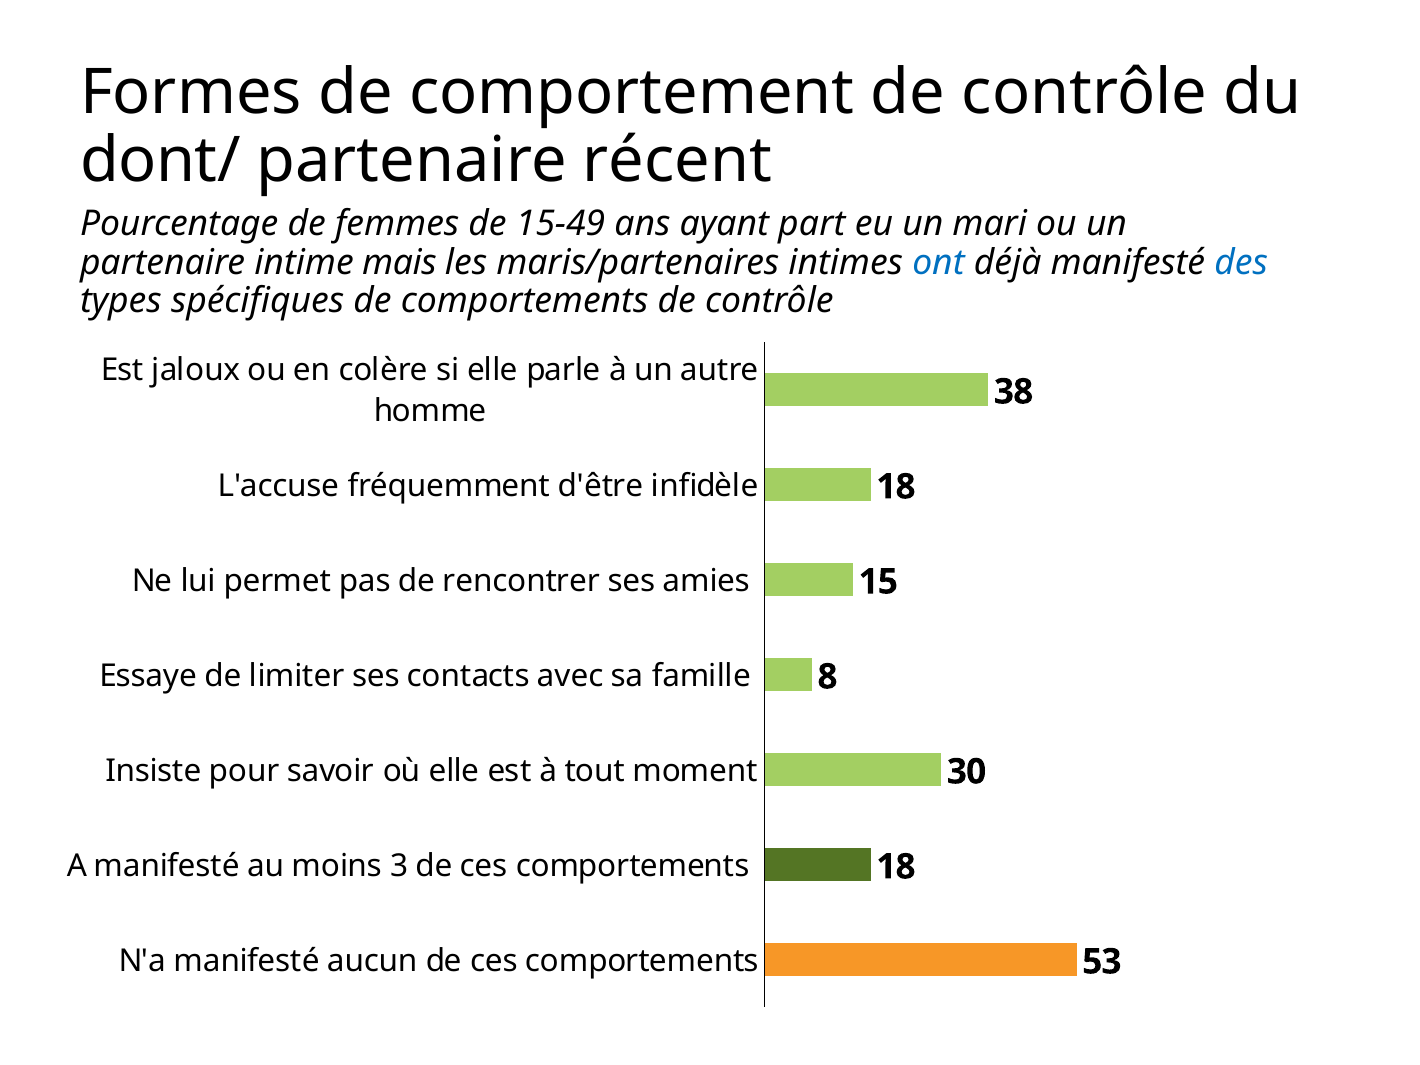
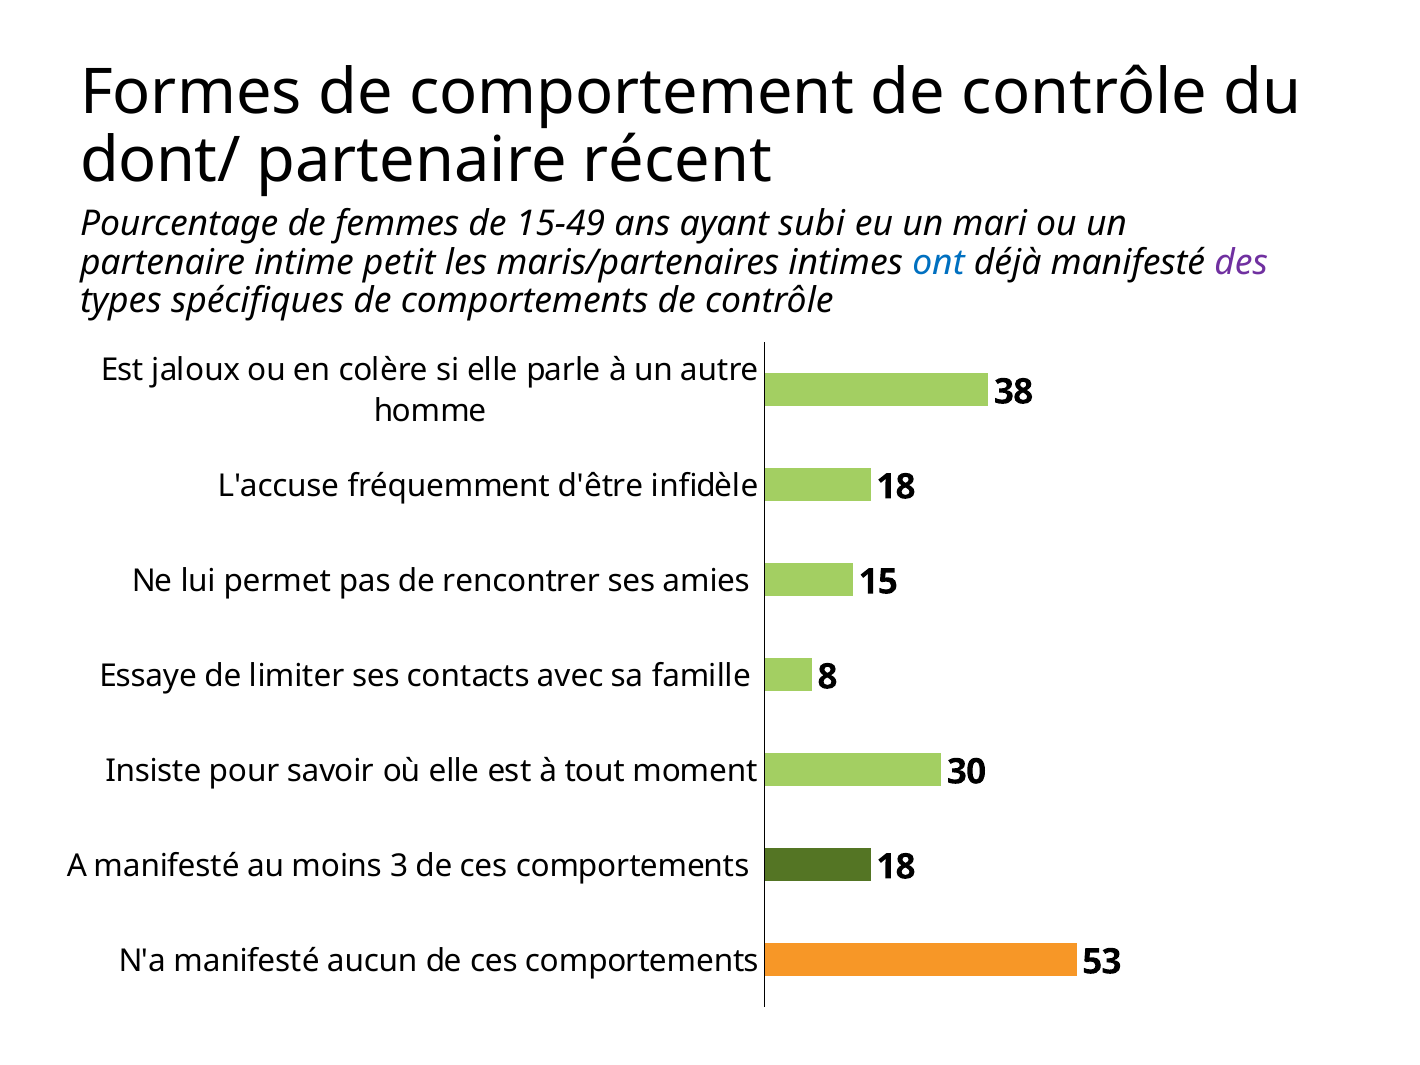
part: part -> subi
mais: mais -> petit
des colour: blue -> purple
